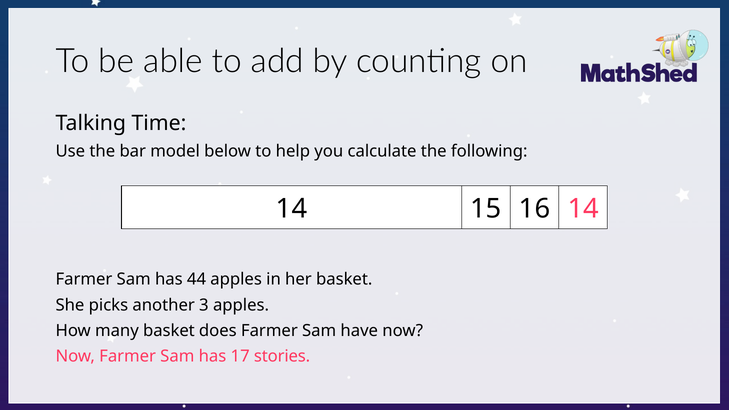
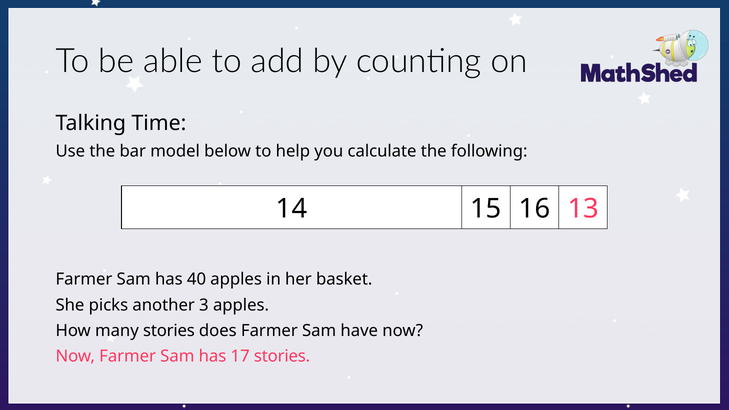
16 14: 14 -> 13
44: 44 -> 40
many basket: basket -> stories
